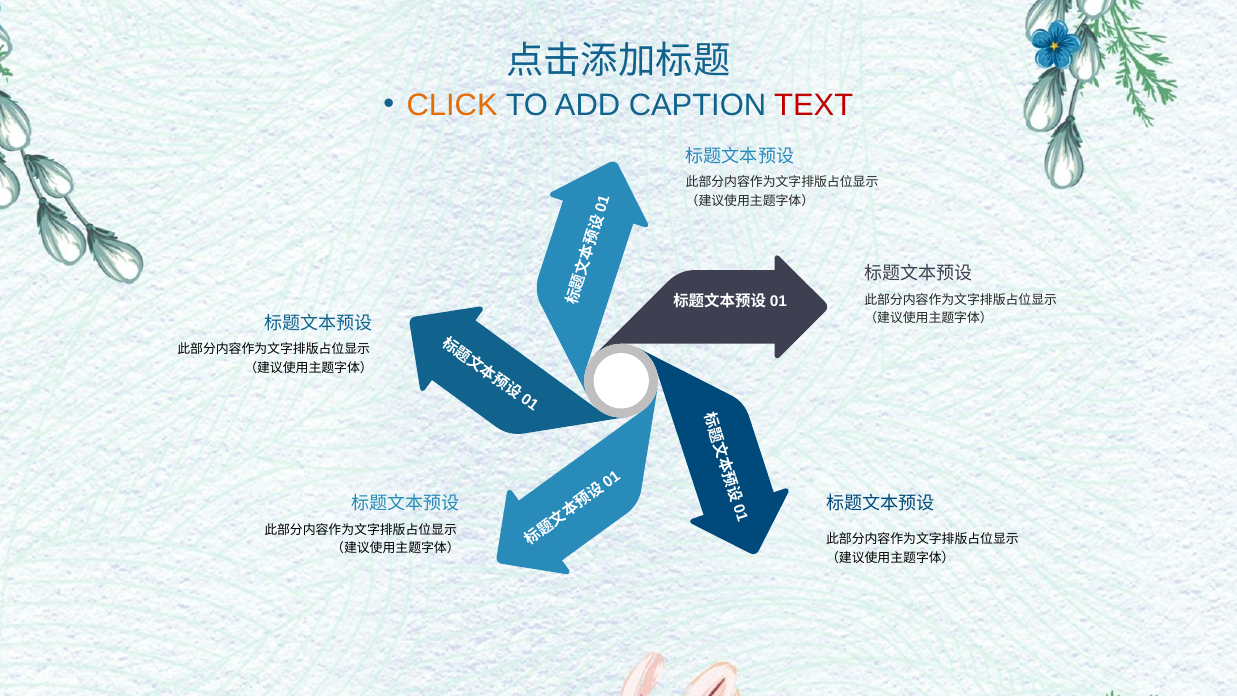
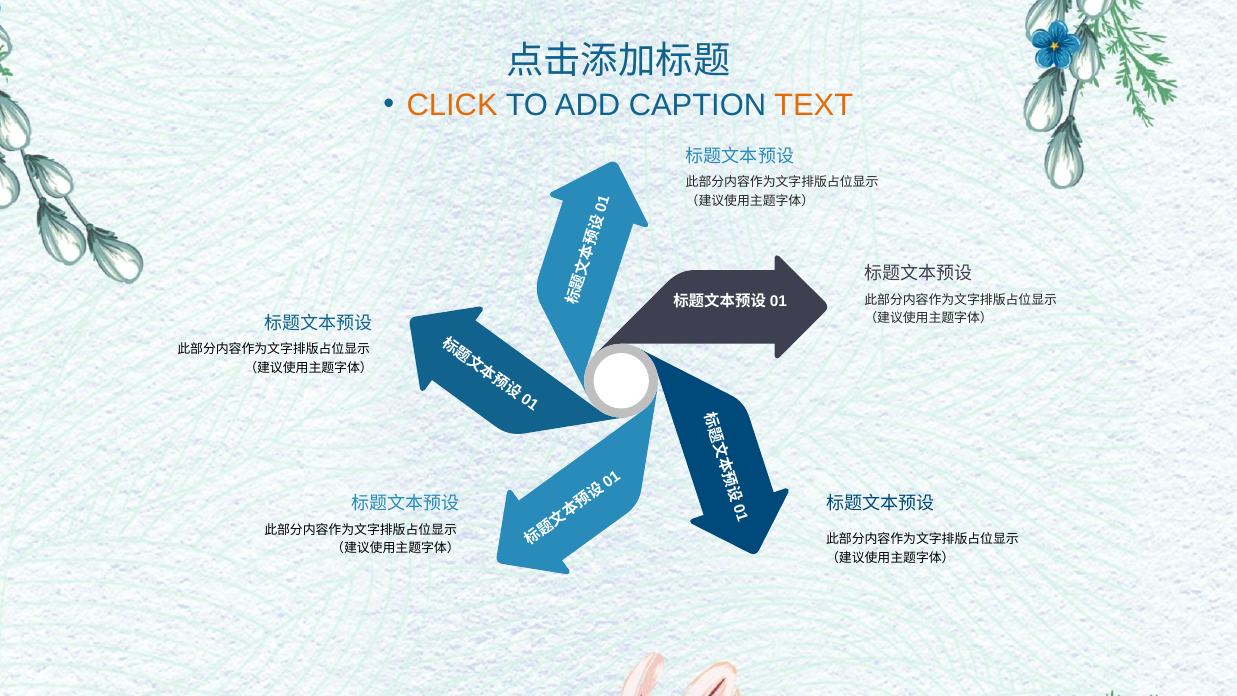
TEXT colour: red -> orange
